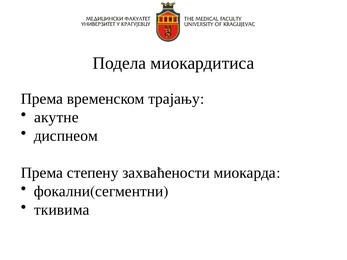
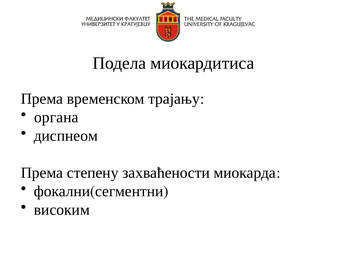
акутне: акутне -> органа
ткивима: ткивима -> високим
